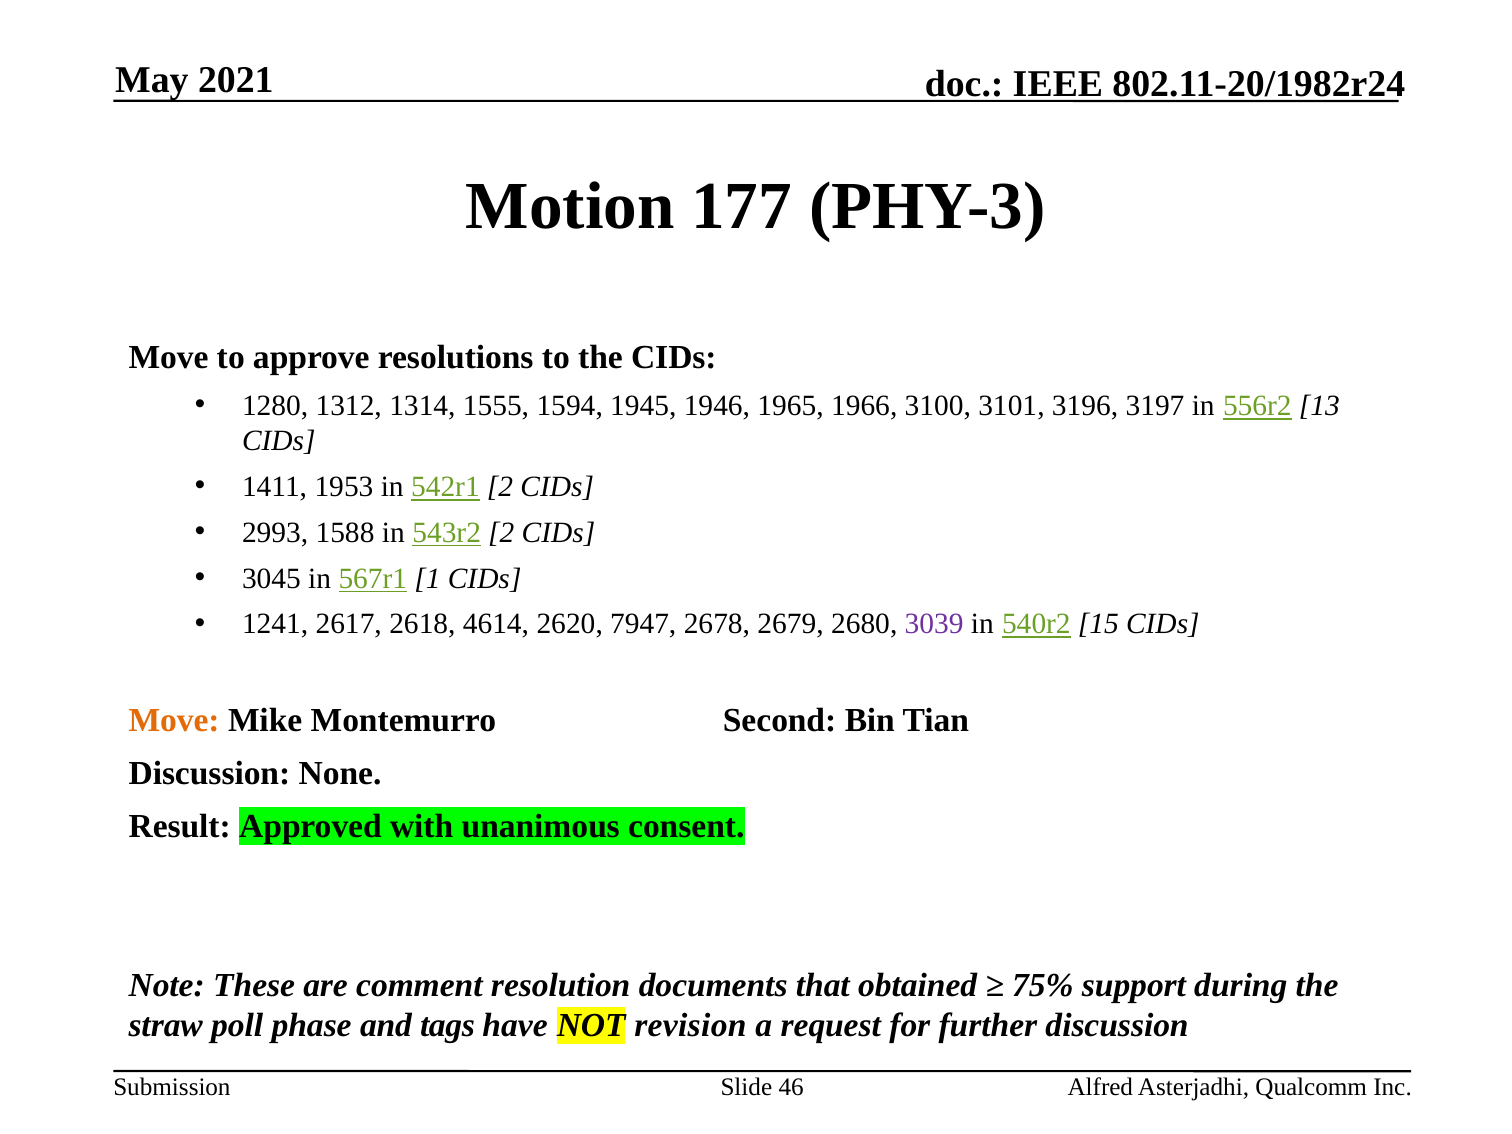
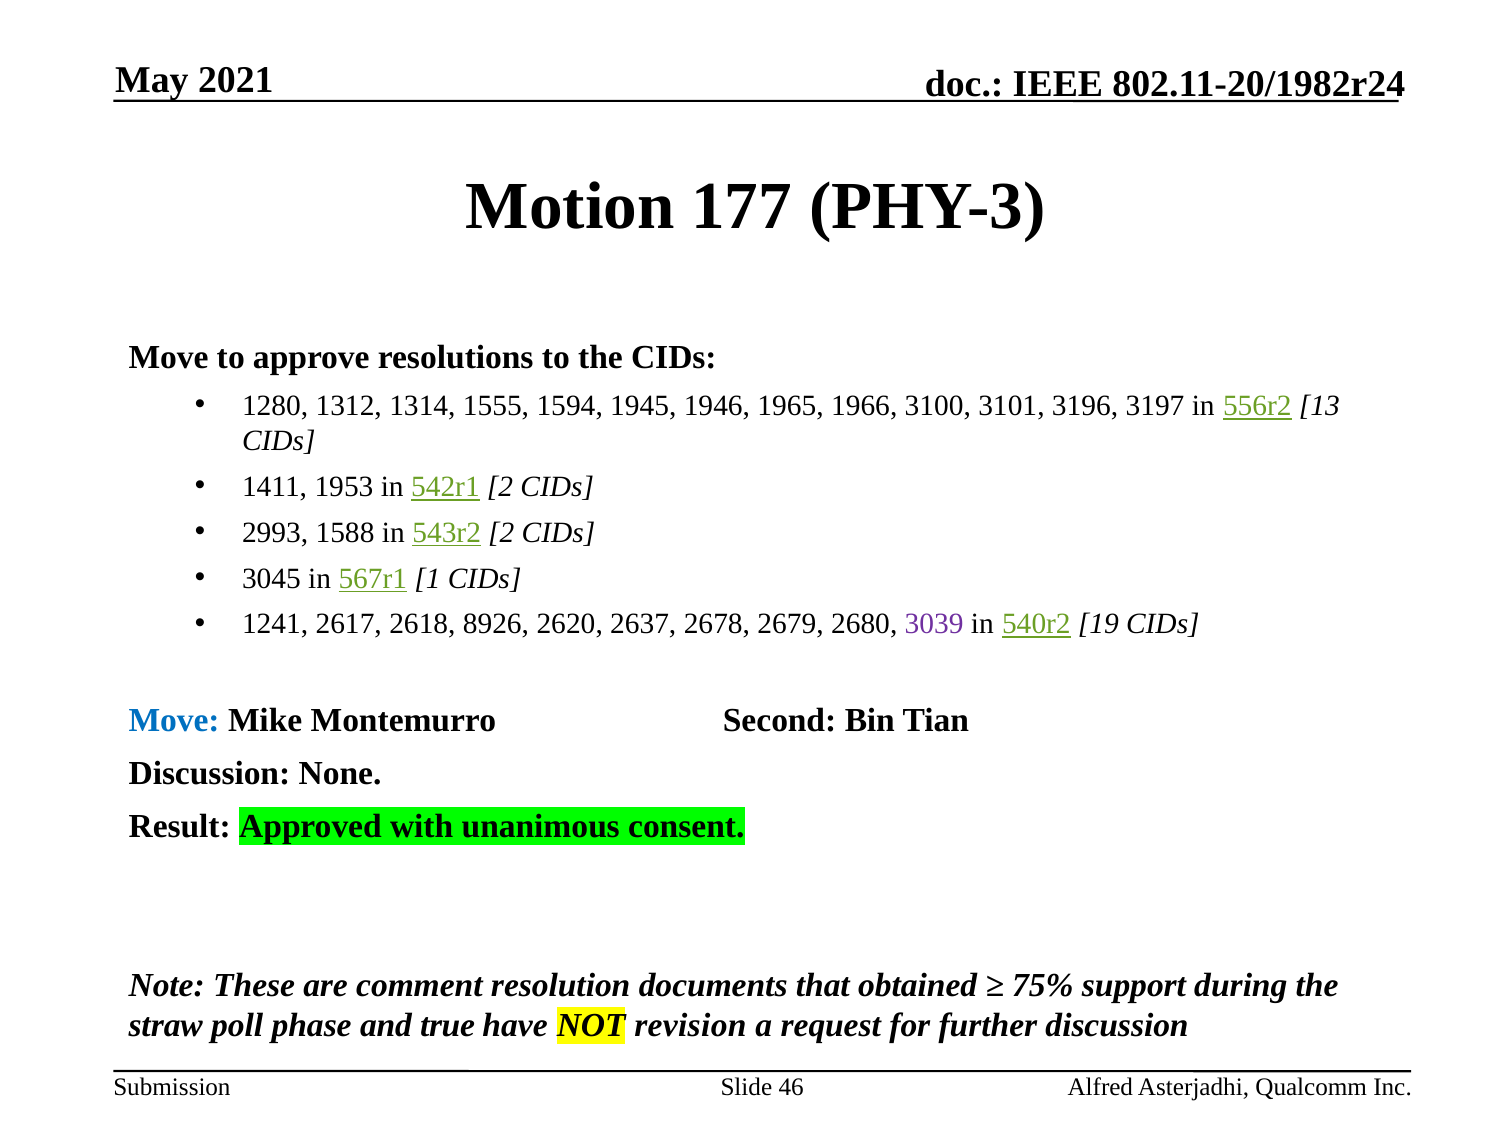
4614: 4614 -> 8926
7947: 7947 -> 2637
15: 15 -> 19
Move at (174, 721) colour: orange -> blue
tags: tags -> true
